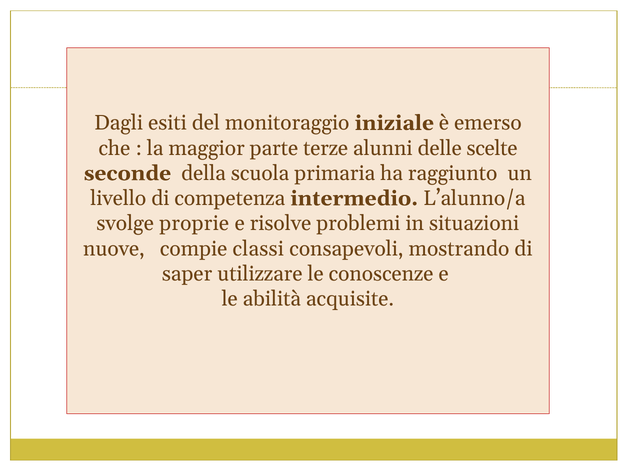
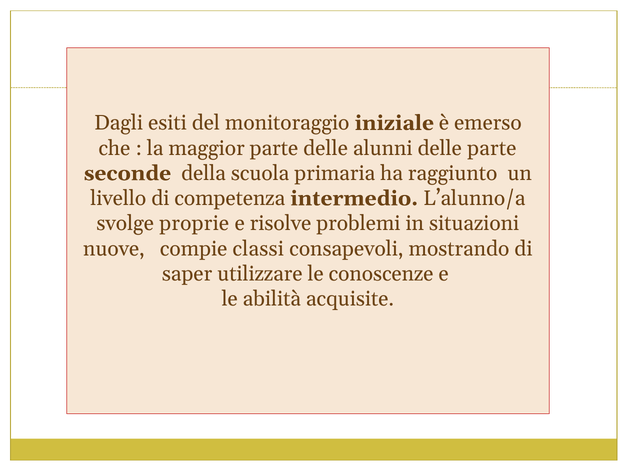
parte terze: terze -> delle
delle scelte: scelte -> parte
